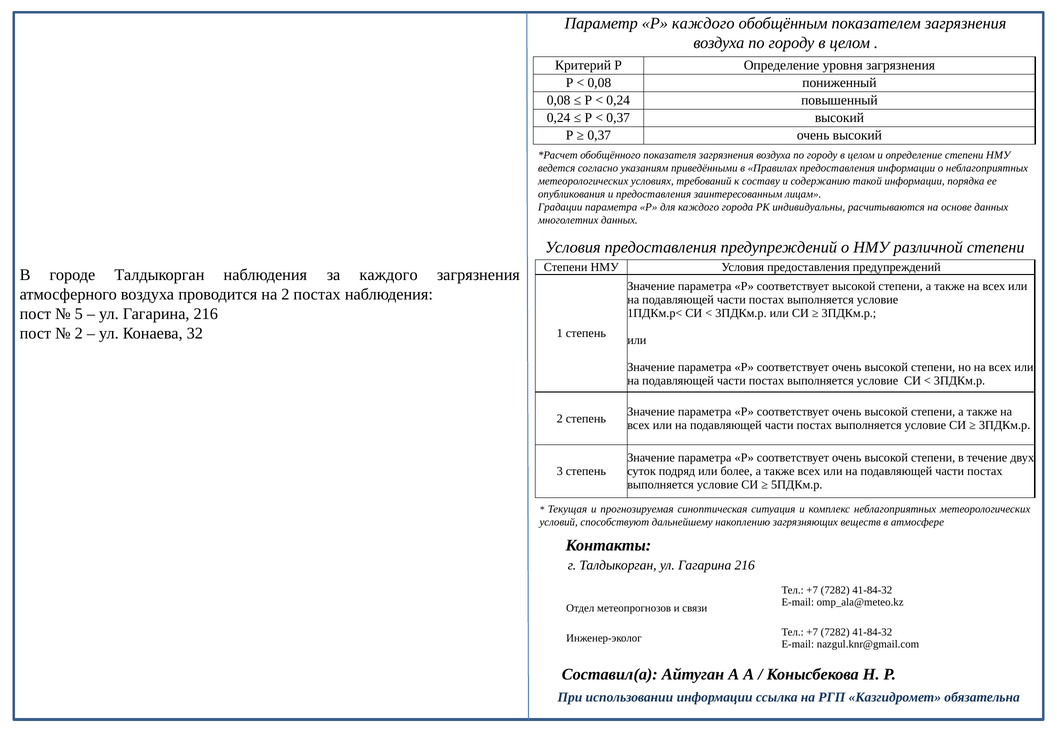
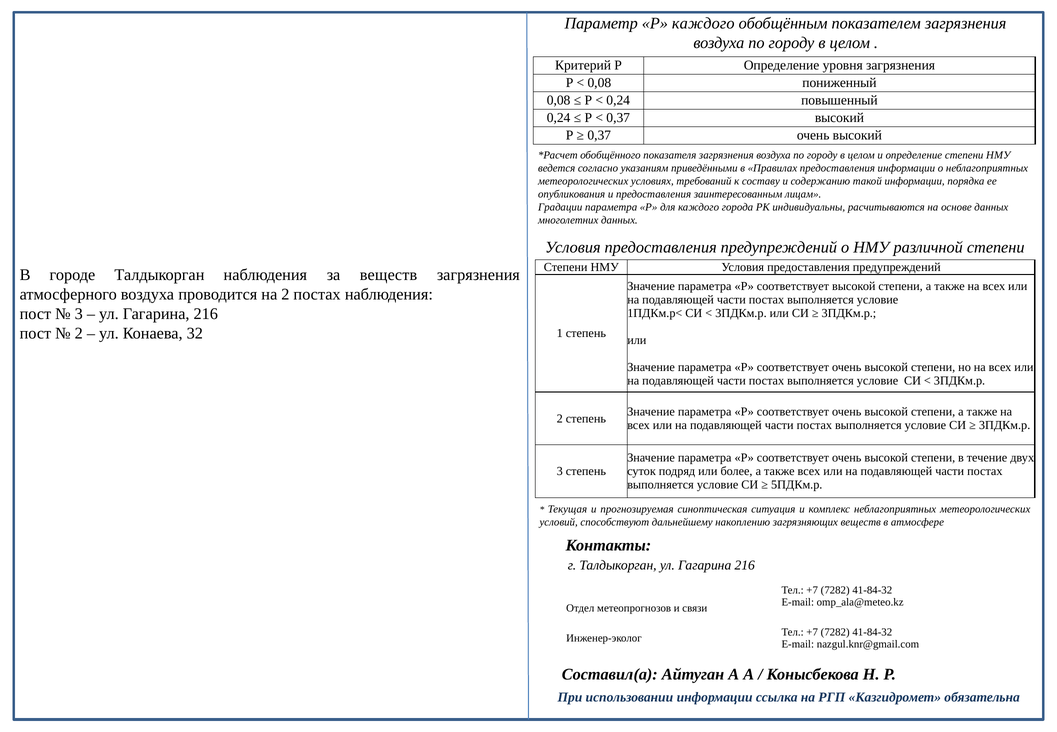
за каждого: каждого -> веществ
5 at (79, 314): 5 -> 3
